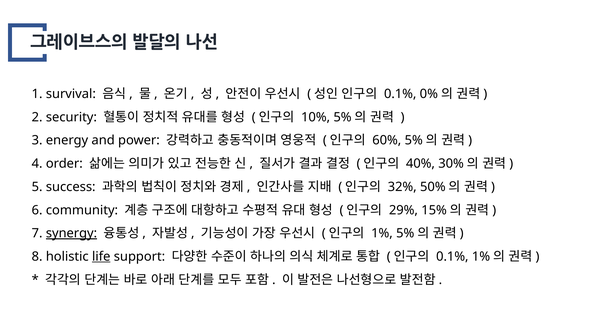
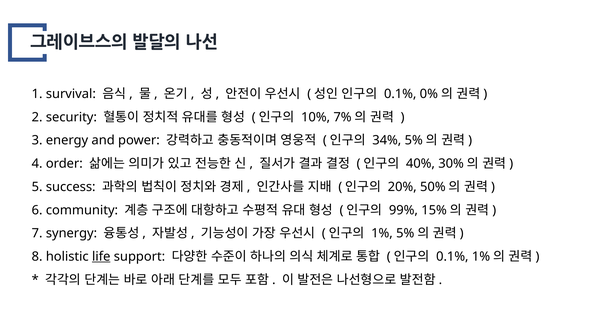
10% 5%: 5% -> 7%
60%: 60% -> 34%
32%: 32% -> 20%
29%: 29% -> 99%
synergy underline: present -> none
